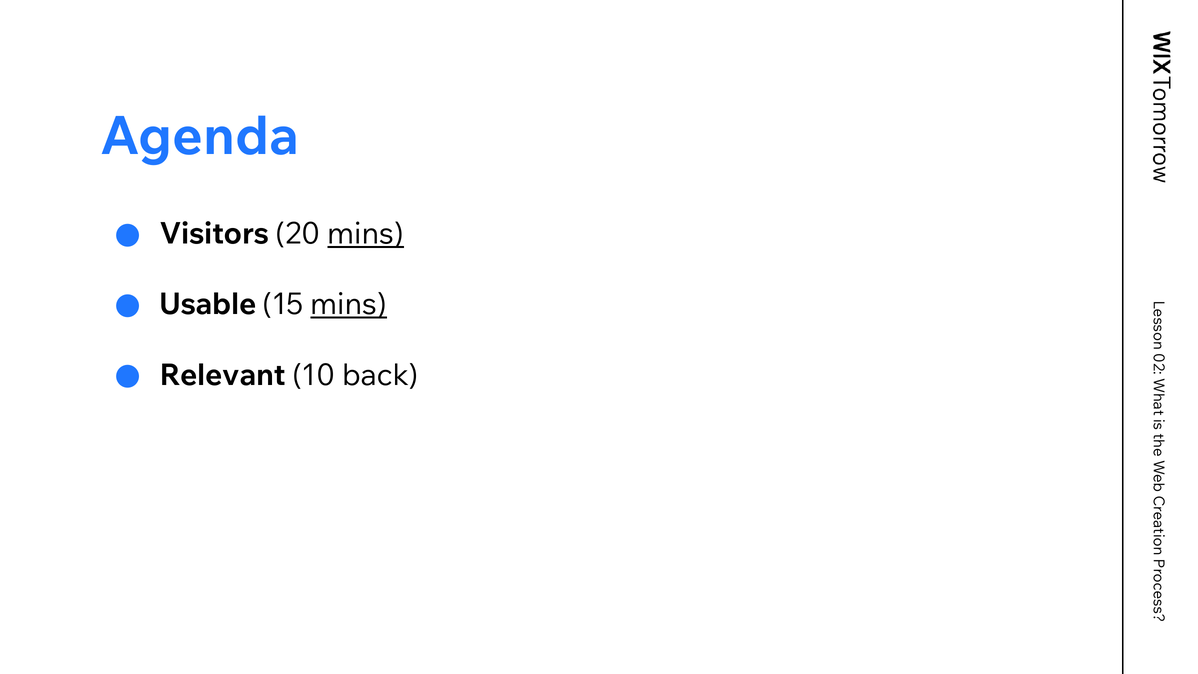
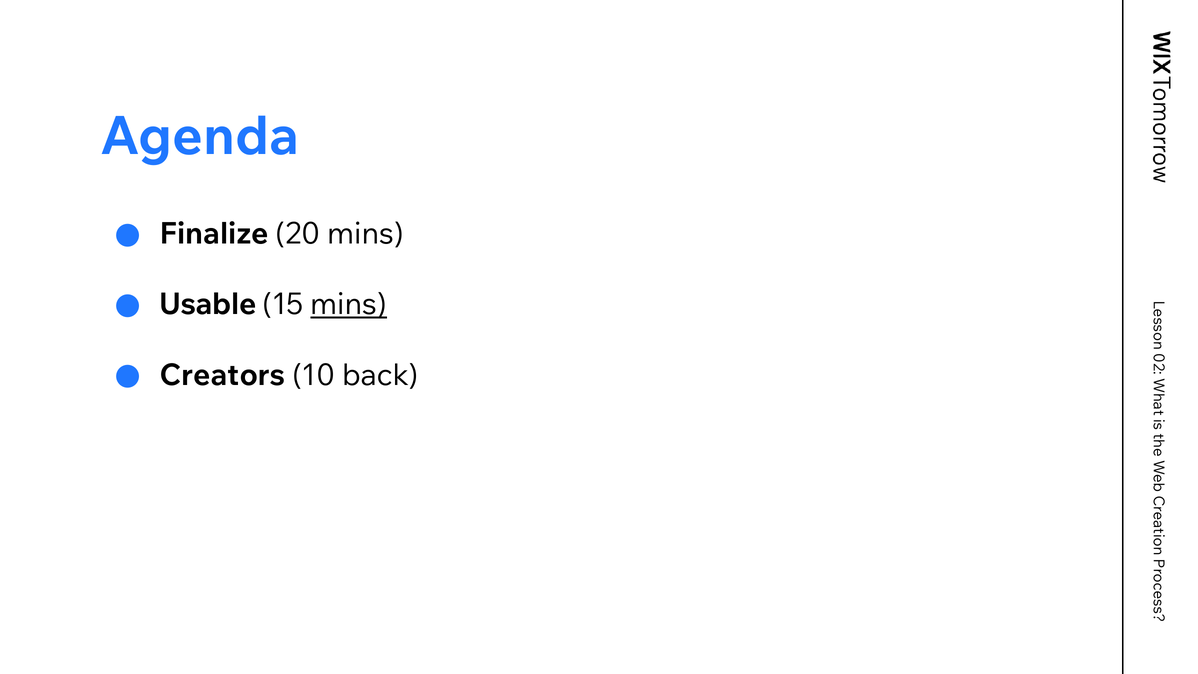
Visitors: Visitors -> Finalize
mins at (366, 234) underline: present -> none
Relevant: Relevant -> Creators
